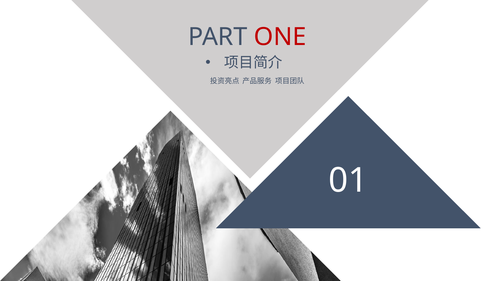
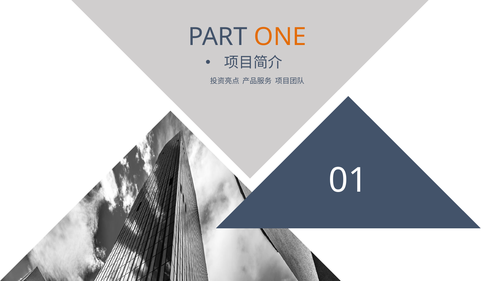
ONE colour: red -> orange
